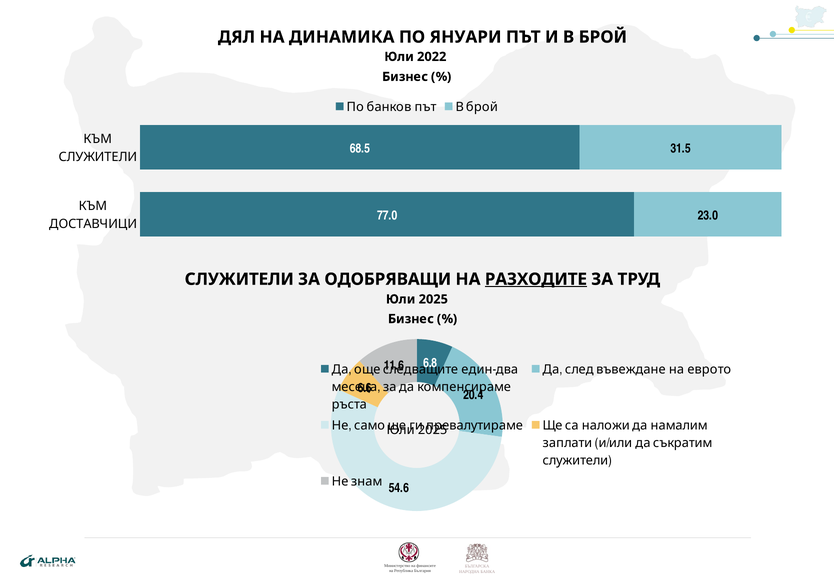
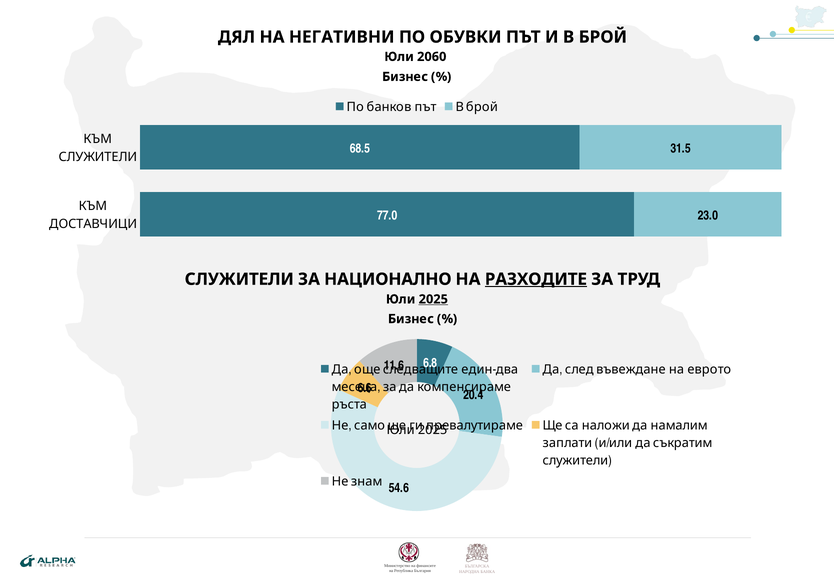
ДИНАМИКА: ДИНАМИКА -> НЕГАТИВНИ
ЯНУАРИ: ЯНУАРИ -> ОБУВКИ
2022: 2022 -> 2060
ОДОБРЯВАЩИ: ОДОБРЯВАЩИ -> НАЦИОНАЛНО
2025 at (433, 299) underline: none -> present
